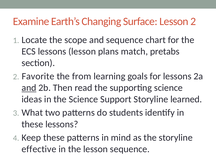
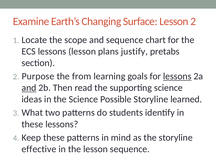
match: match -> justify
Favorite: Favorite -> Purpose
lessons at (177, 76) underline: none -> present
Support: Support -> Possible
